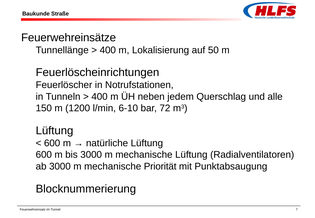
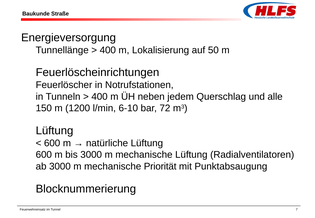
Feuerwehreinsätze: Feuerwehreinsätze -> Energieversorgung
